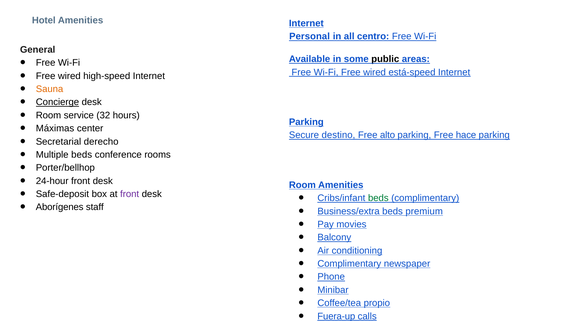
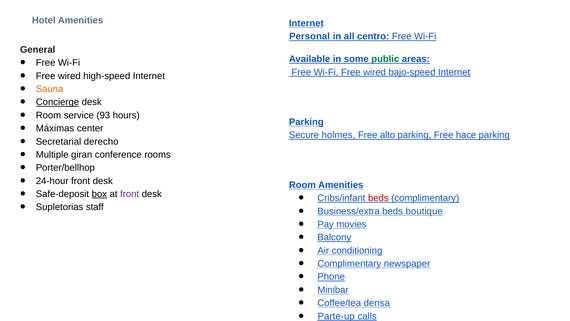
public colour: black -> green
está-speed: está-speed -> bajo-speed
32: 32 -> 93
destino: destino -> holmes
Multiple beds: beds -> giran
box underline: none -> present
beds at (378, 198) colour: green -> red
Aborígenes: Aborígenes -> Supletorias
premium: premium -> boutique
propio: propio -> densa
Fuera-up: Fuera-up -> Parte-up
